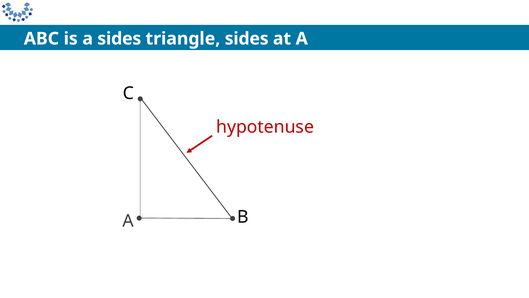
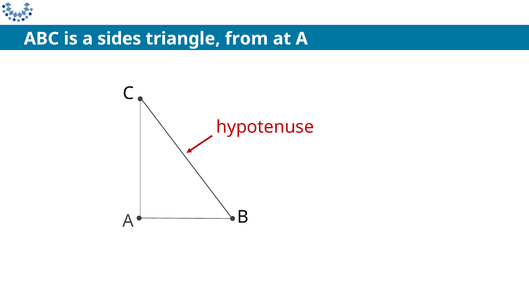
triangle sides: sides -> from
